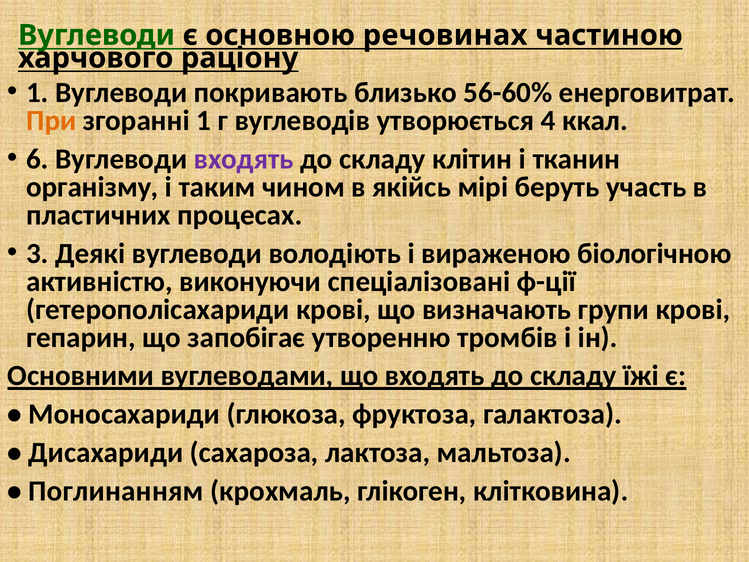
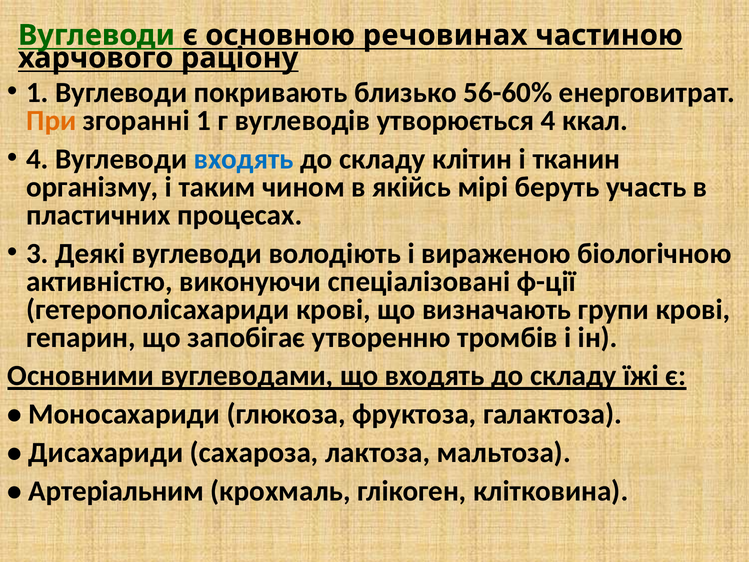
6 at (37, 159): 6 -> 4
входять at (244, 159) colour: purple -> blue
Поглинанням: Поглинанням -> Артеріальним
